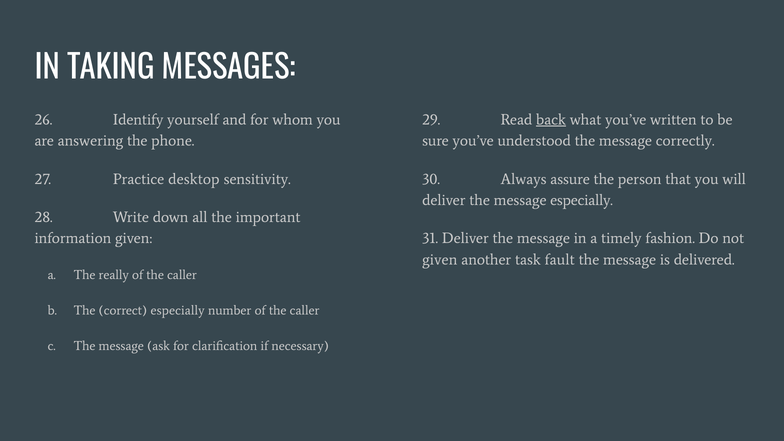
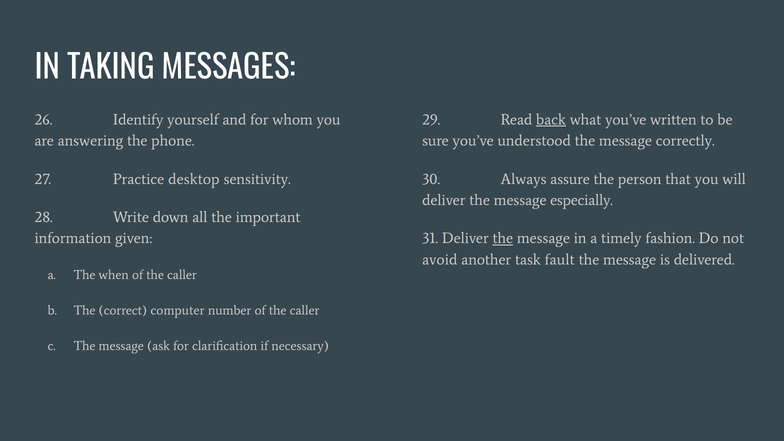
the at (503, 238) underline: none -> present
given at (440, 259): given -> avoid
really: really -> when
correct especially: especially -> computer
